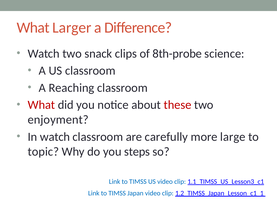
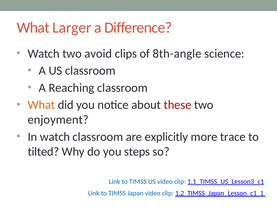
snack: snack -> avoid
8th-probe: 8th-probe -> 8th-angle
What at (41, 105) colour: red -> orange
carefully: carefully -> explicitly
large: large -> trace
topic: topic -> tilted
